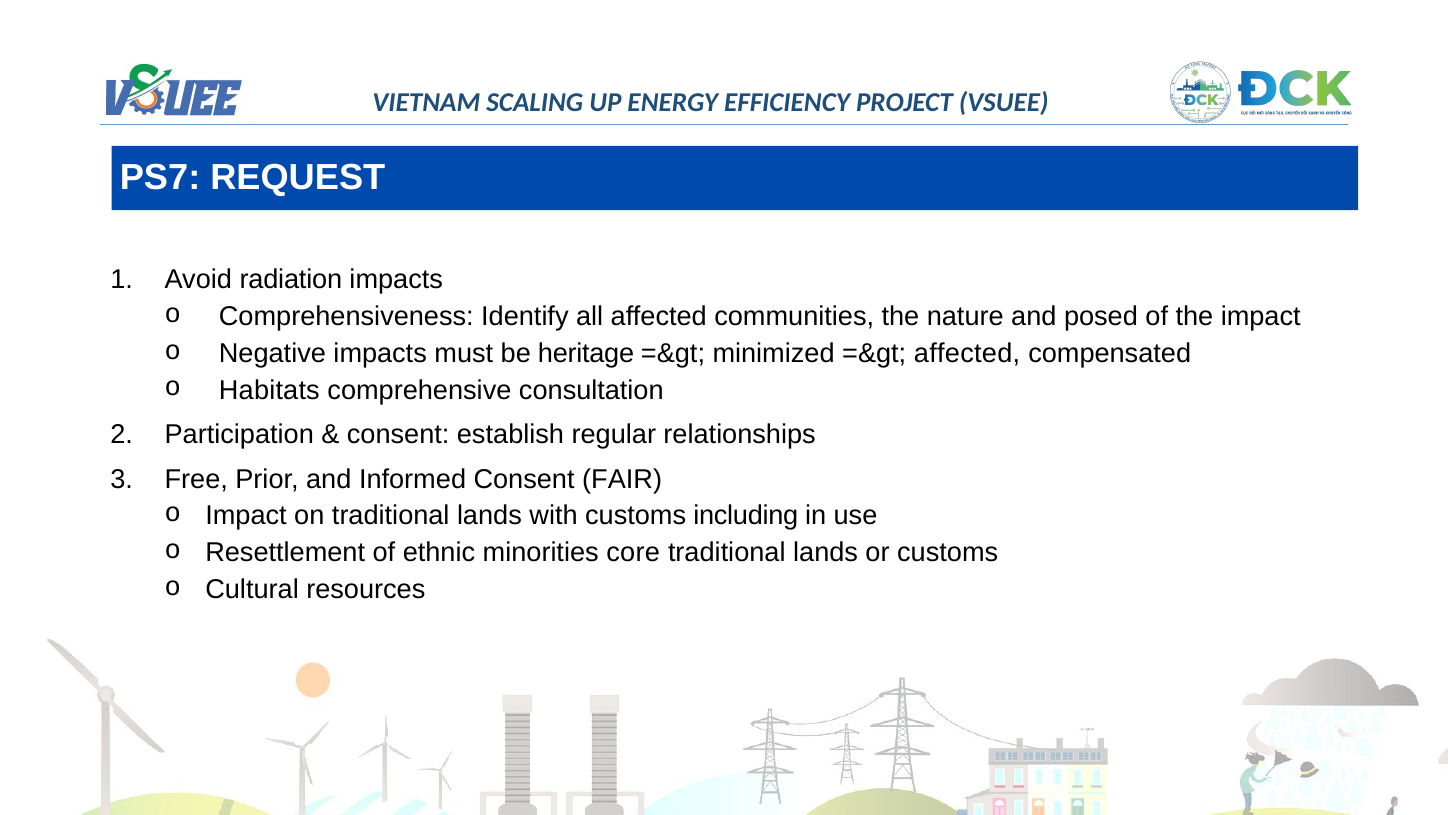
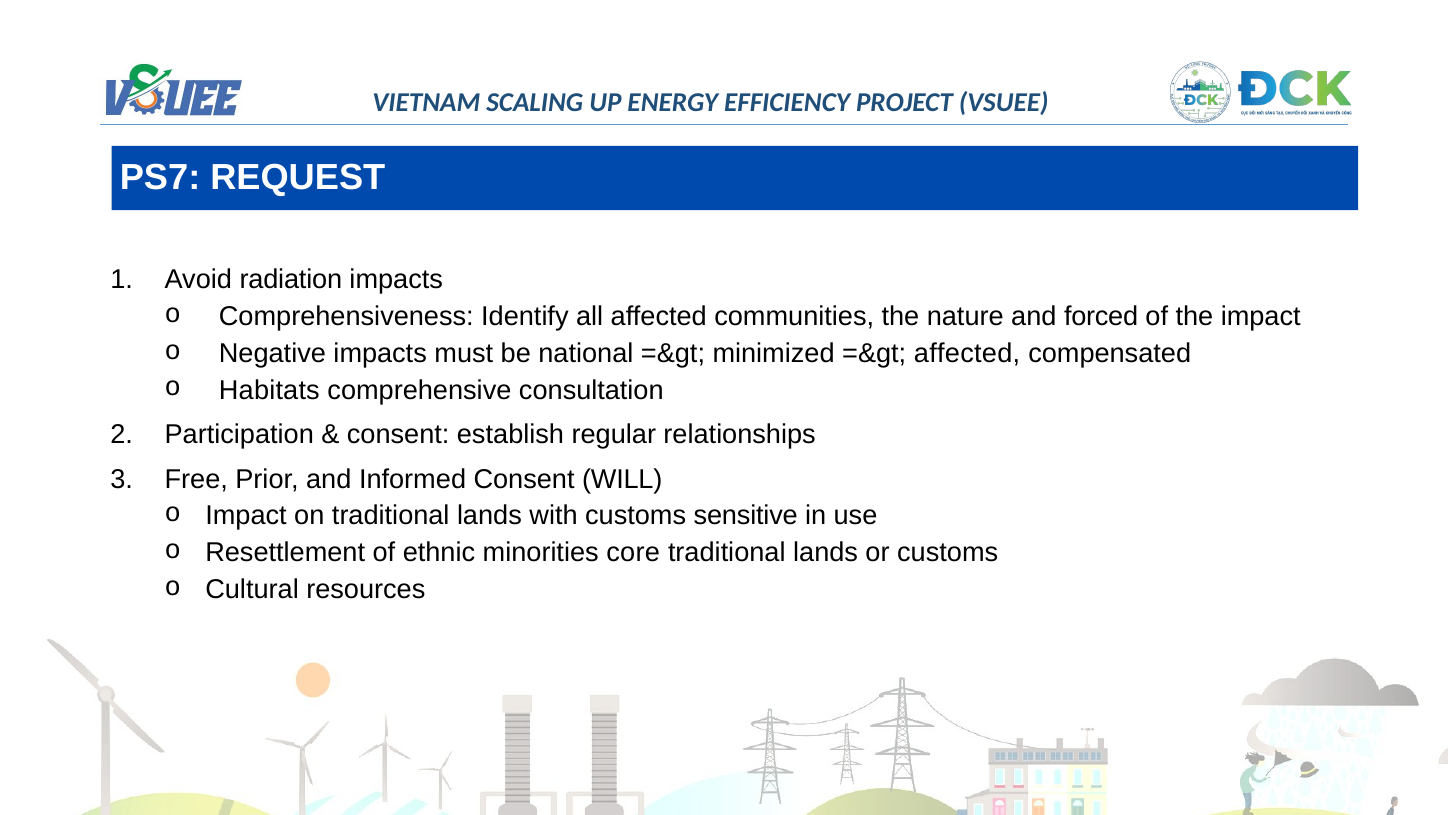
posed: posed -> forced
heritage: heritage -> national
FAIR: FAIR -> WILL
including: including -> sensitive
